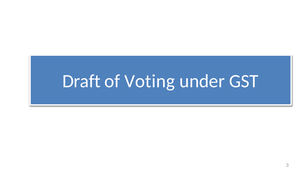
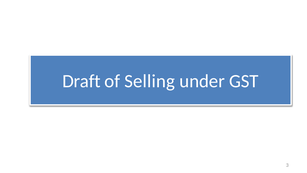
Voting: Voting -> Selling
